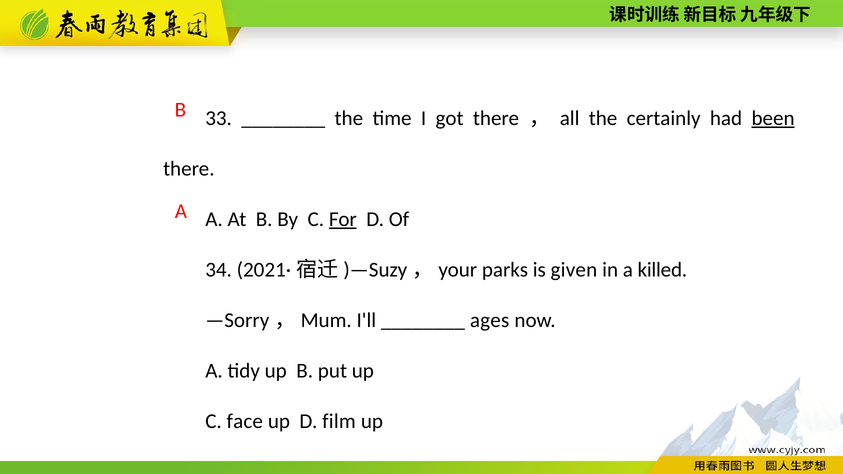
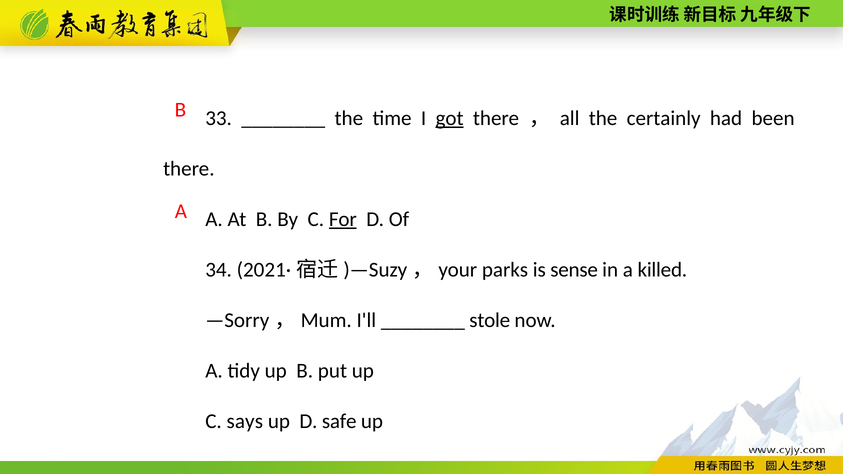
got underline: none -> present
been underline: present -> none
given: given -> sense
ages: ages -> stole
face: face -> says
film: film -> safe
